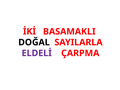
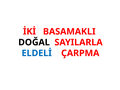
ELDELİ colour: purple -> blue
